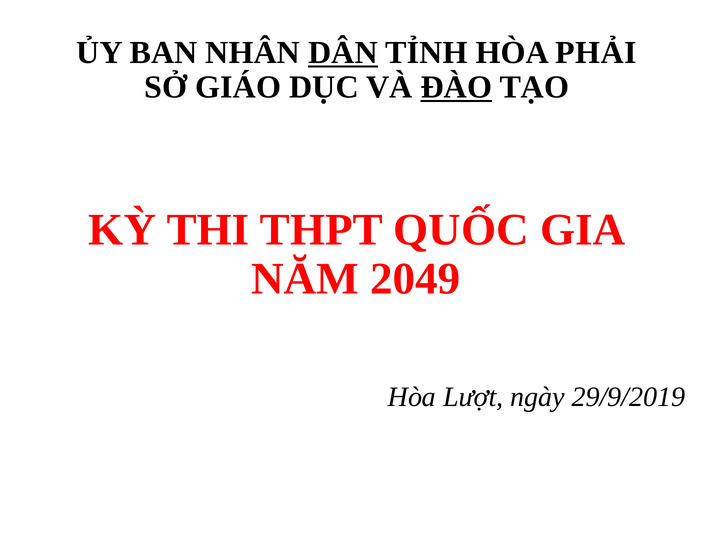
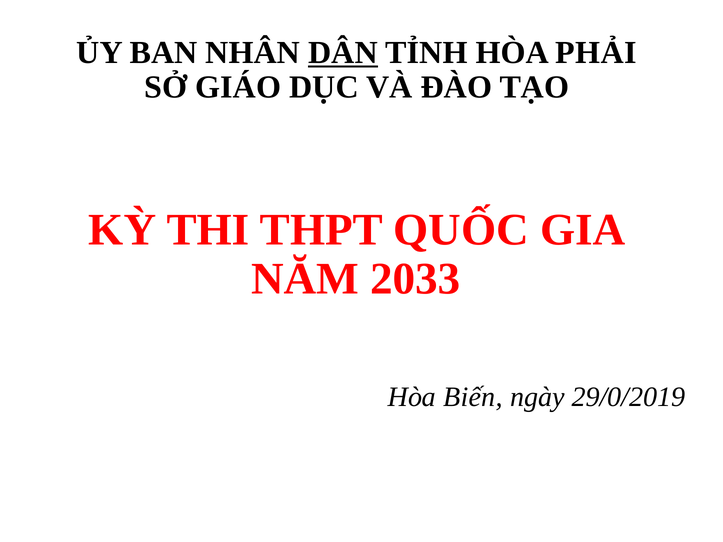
ĐÀO underline: present -> none
2049: 2049 -> 2033
Lượt: Lượt -> Biến
29/9/2019: 29/9/2019 -> 29/0/2019
